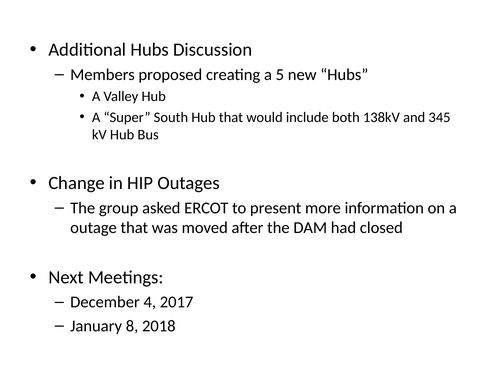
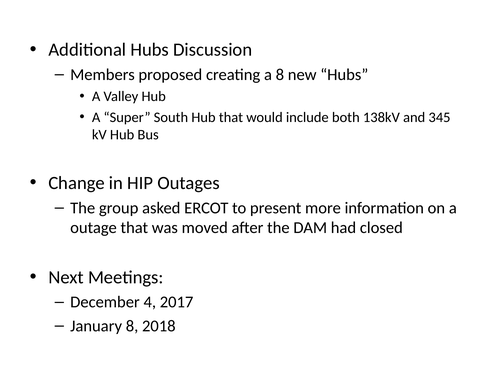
a 5: 5 -> 8
